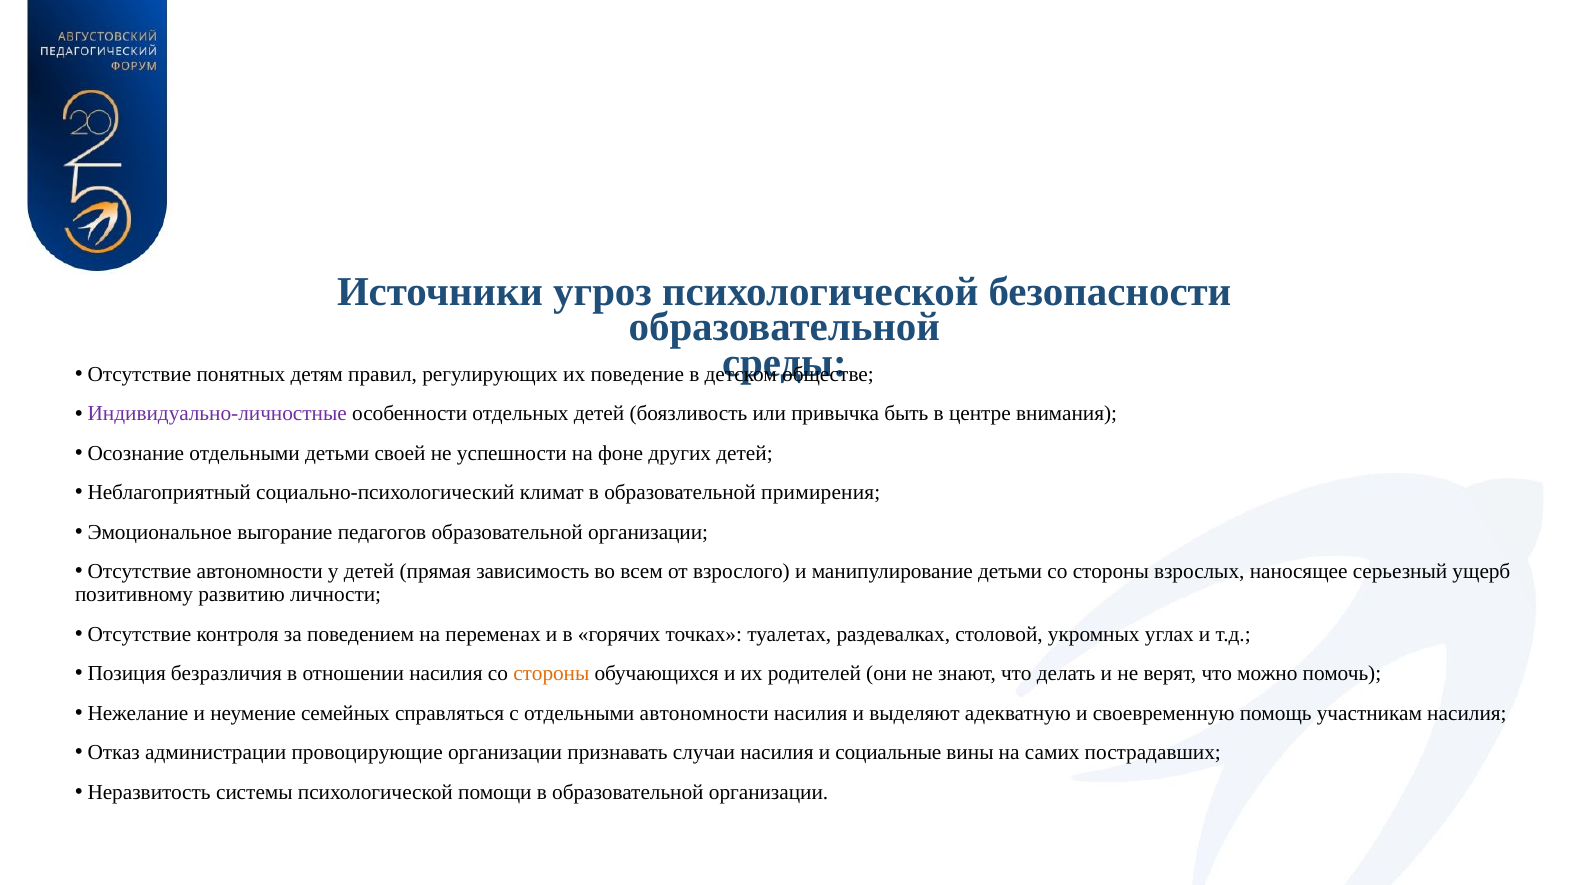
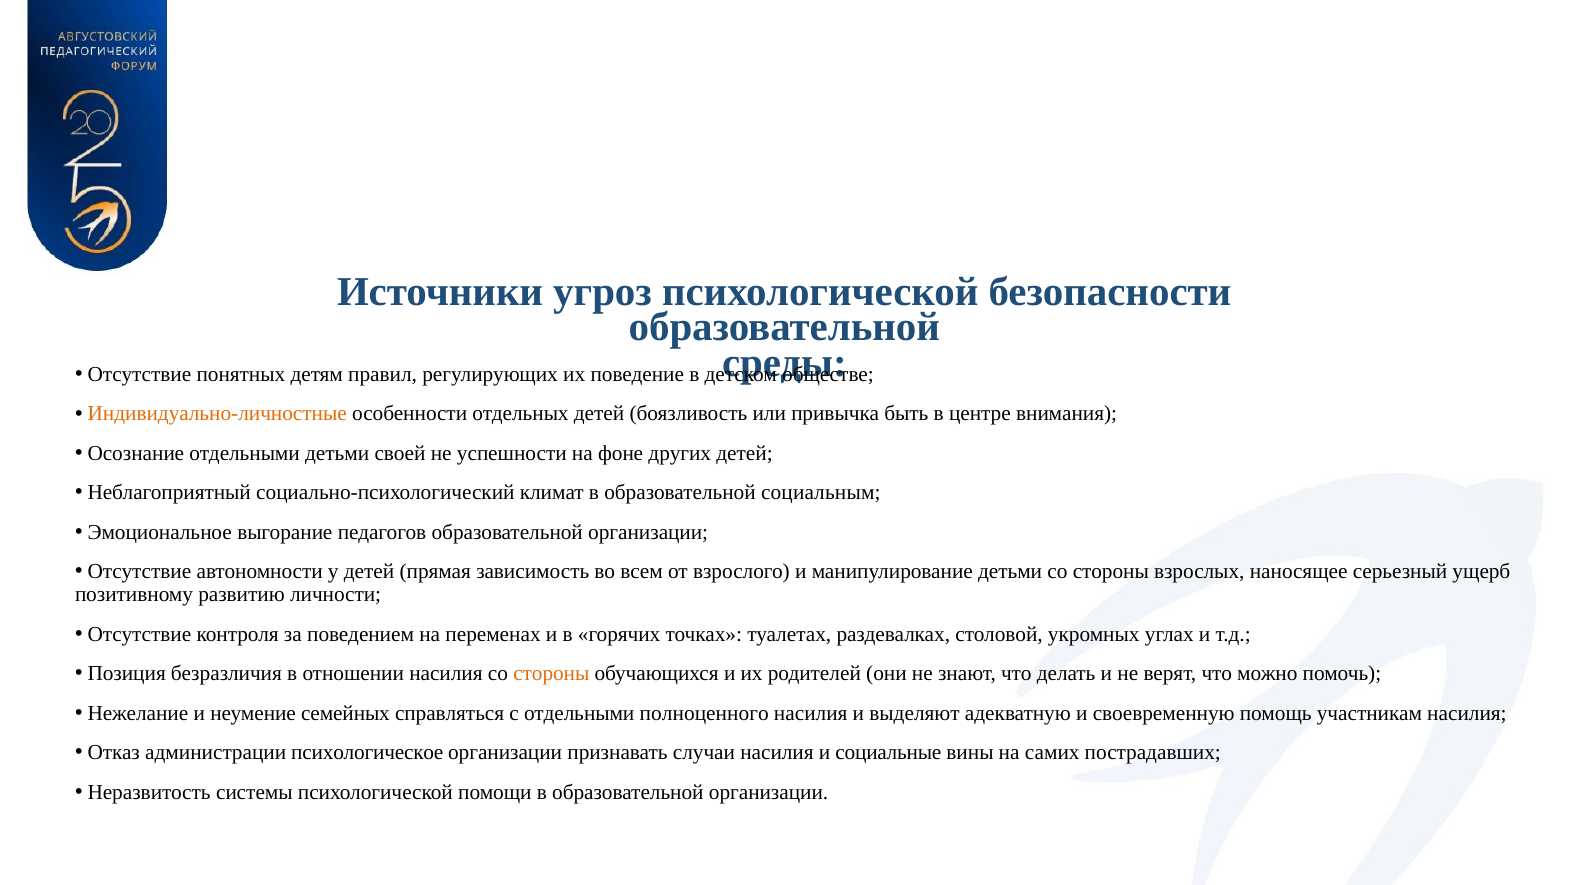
Индивидуально-личностные colour: purple -> orange
примирения: примирения -> социальным
отдельными автономности: автономности -> полноценного
провоцирующие: провоцирующие -> психологическое
